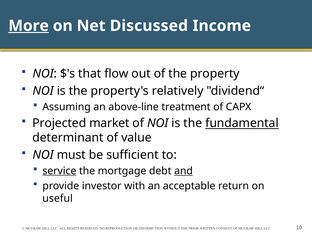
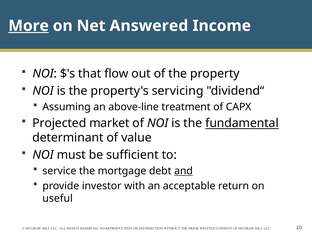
Discussed: Discussed -> Answered
relatively: relatively -> servicing
service underline: present -> none
